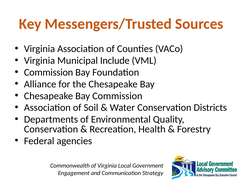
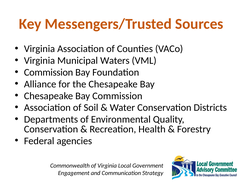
Include: Include -> Waters
